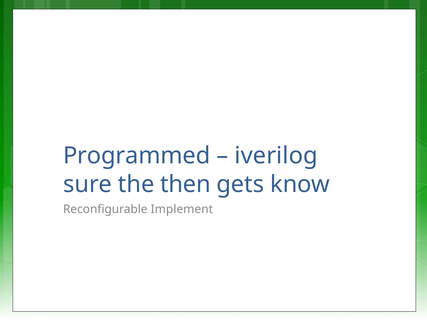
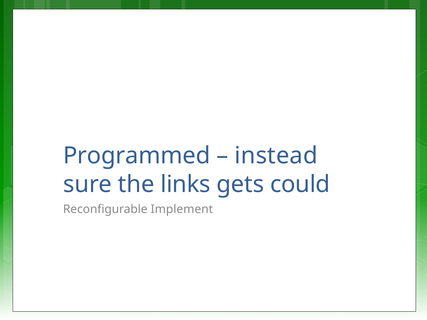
iverilog: iverilog -> instead
then: then -> links
know: know -> could
